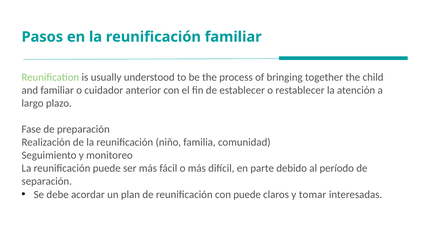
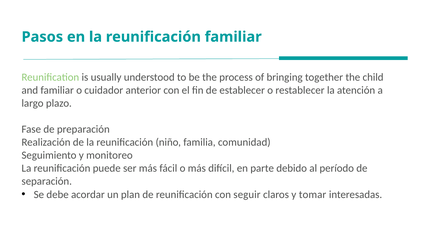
con puede: puede -> seguir
